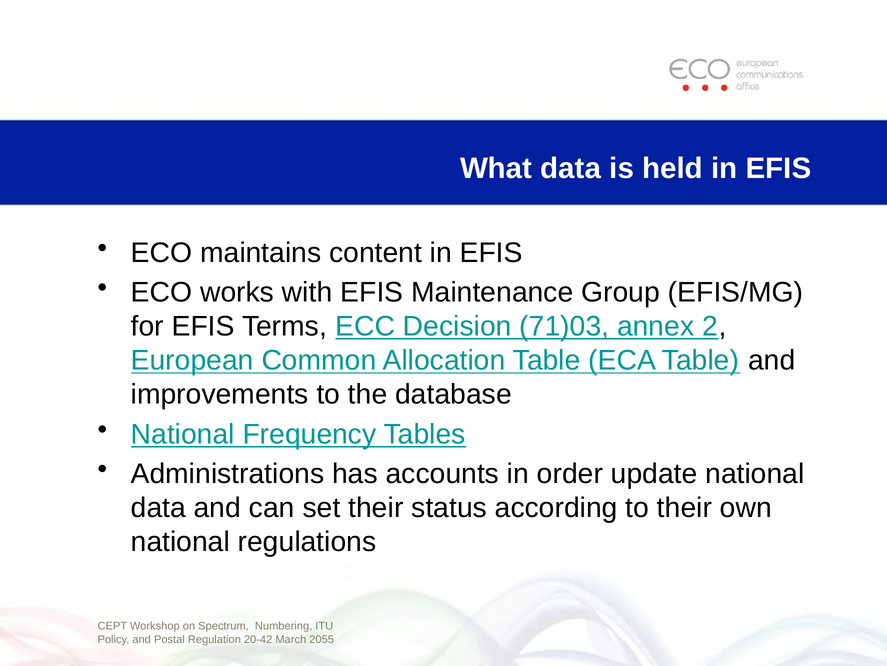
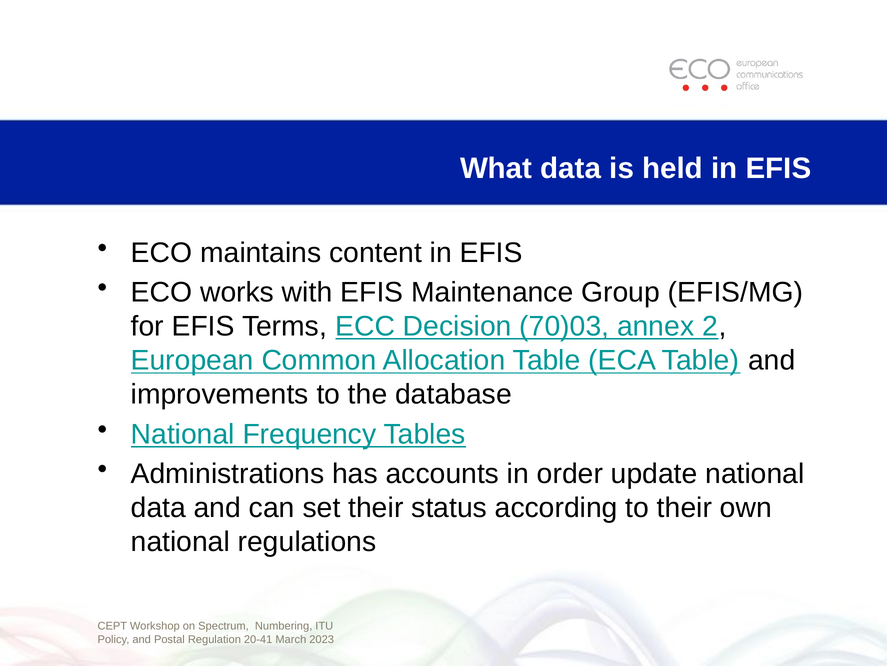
71)03: 71)03 -> 70)03
20-42: 20-42 -> 20-41
2055: 2055 -> 2023
